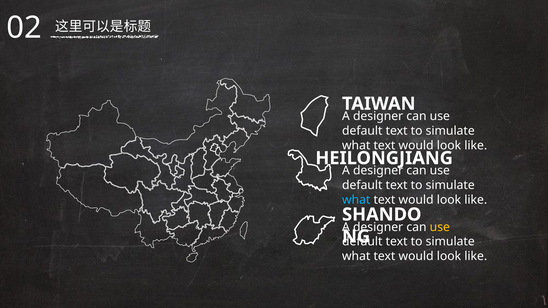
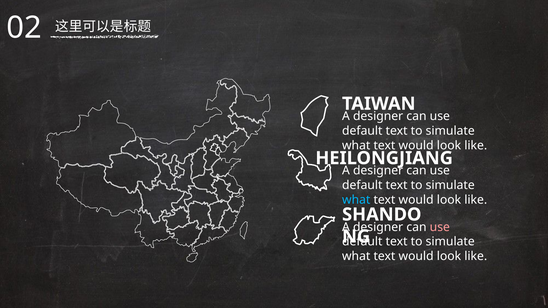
use at (440, 227) colour: yellow -> pink
